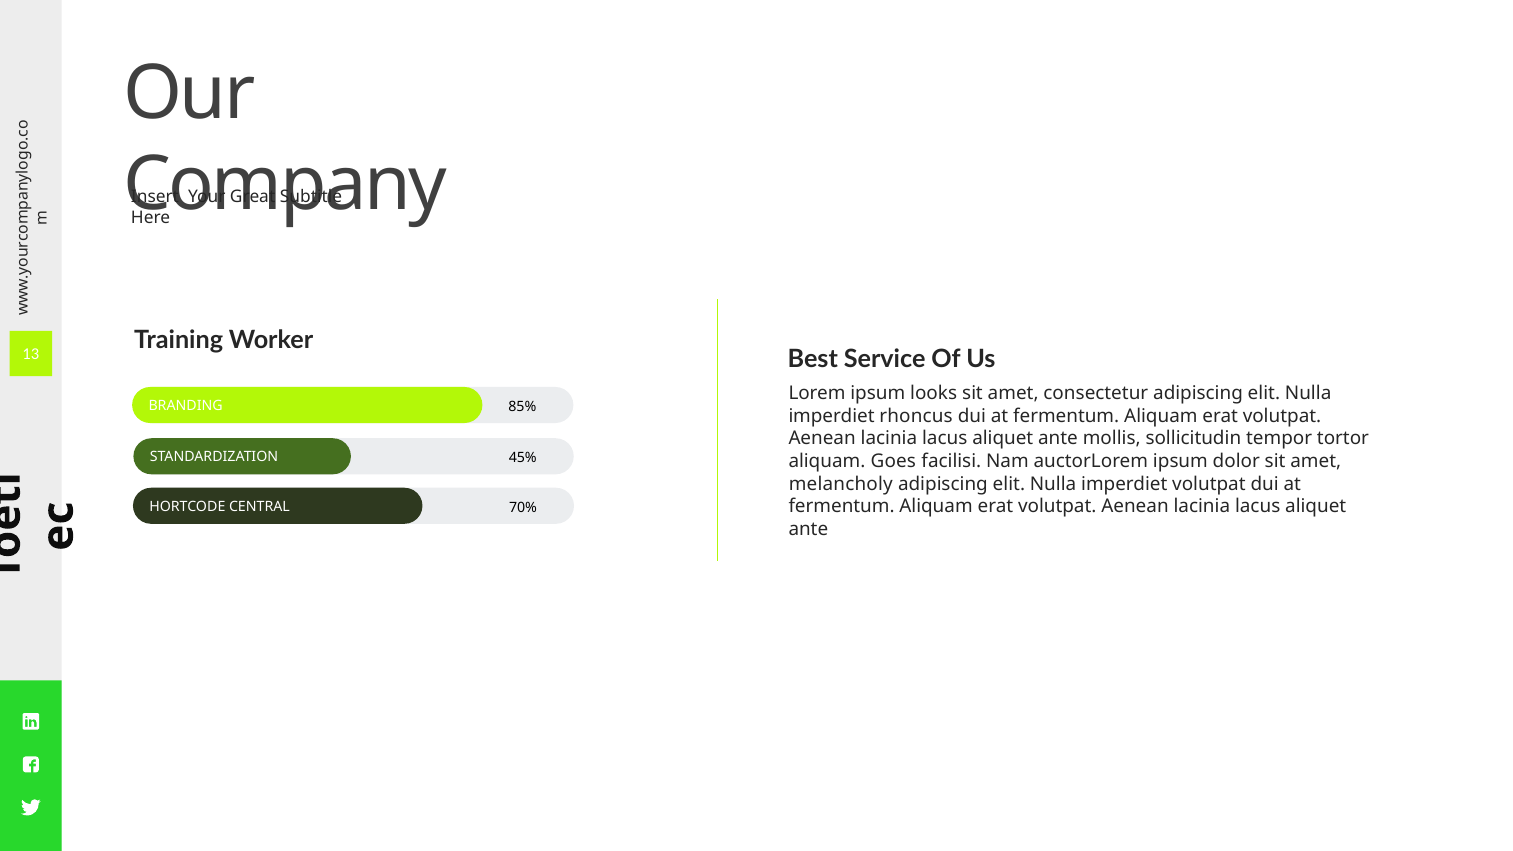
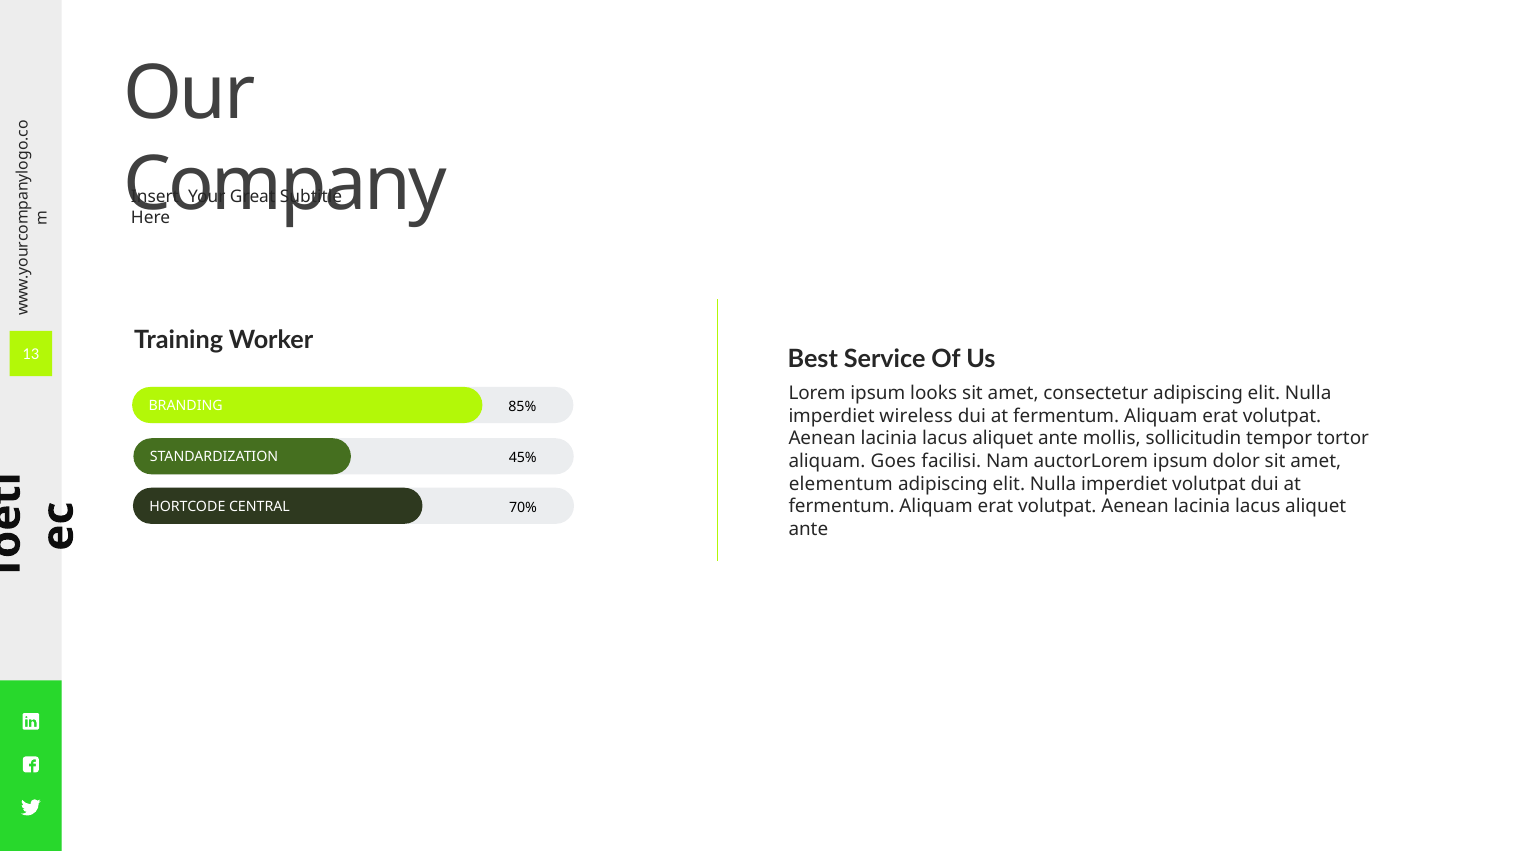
rhoncus: rhoncus -> wireless
melancholy: melancholy -> elementum
